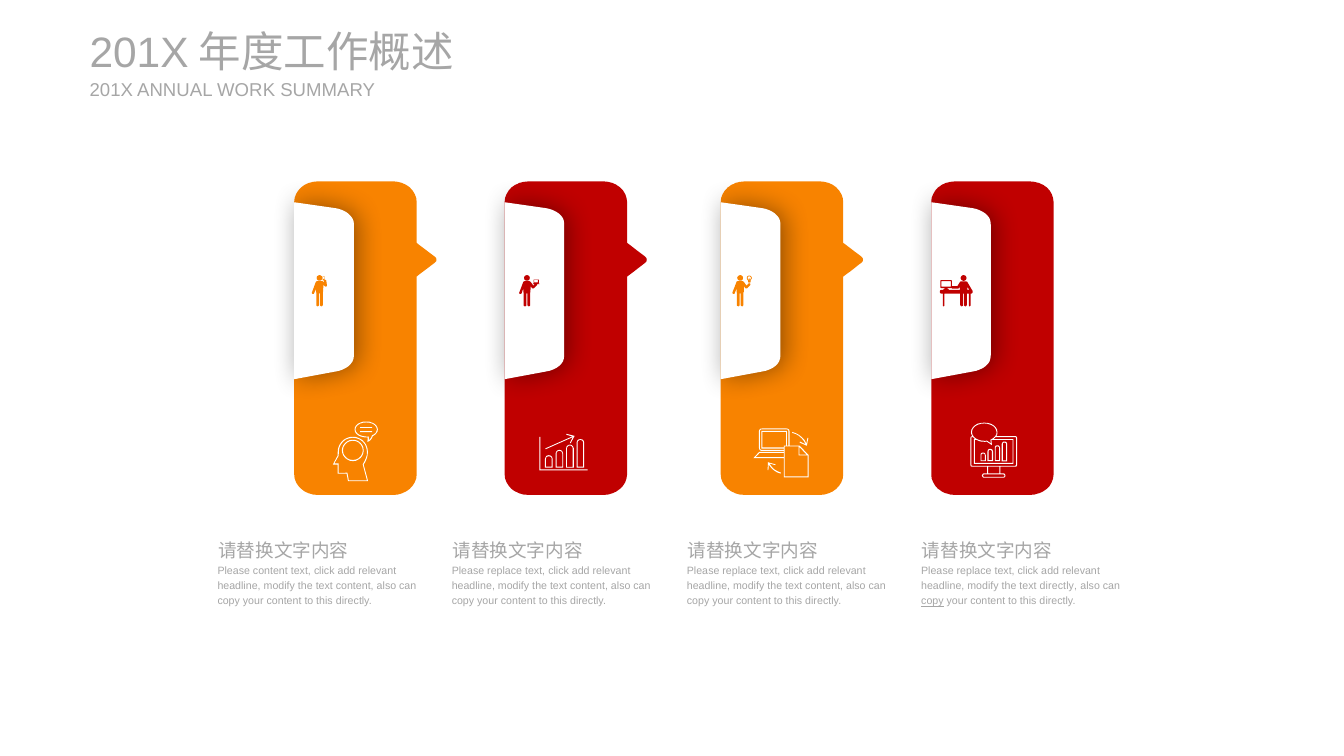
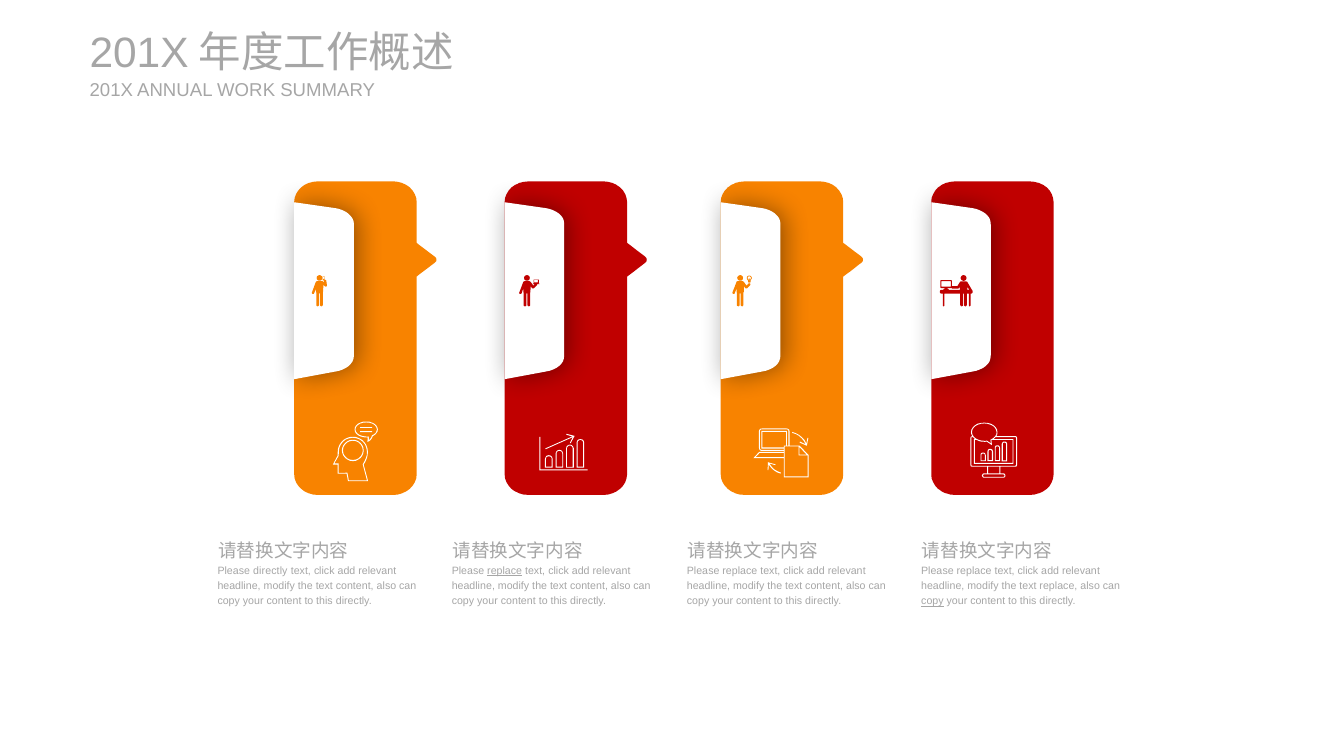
Please content: content -> directly
replace at (505, 571) underline: none -> present
text directly: directly -> replace
